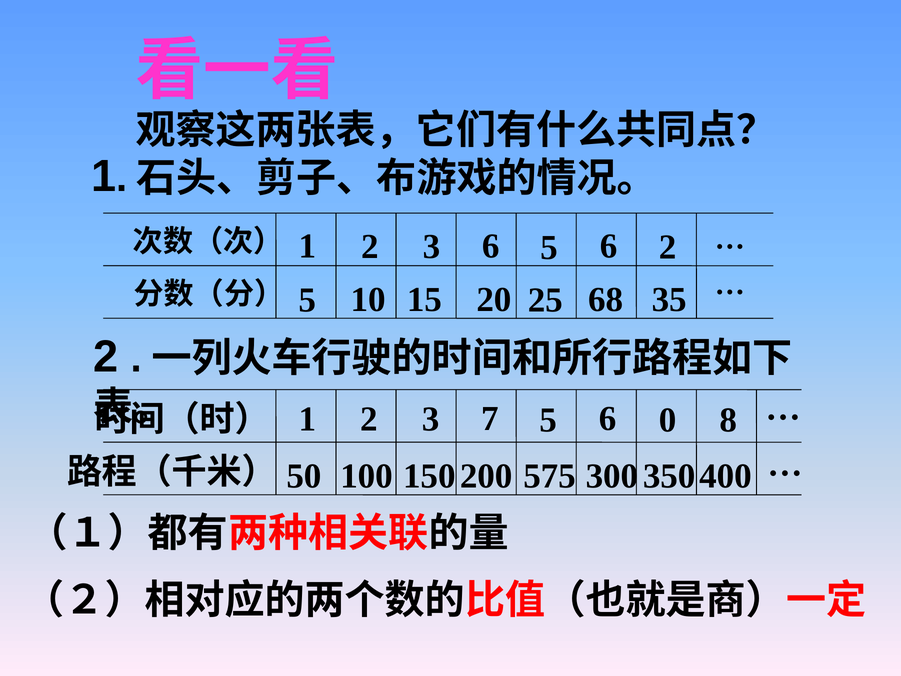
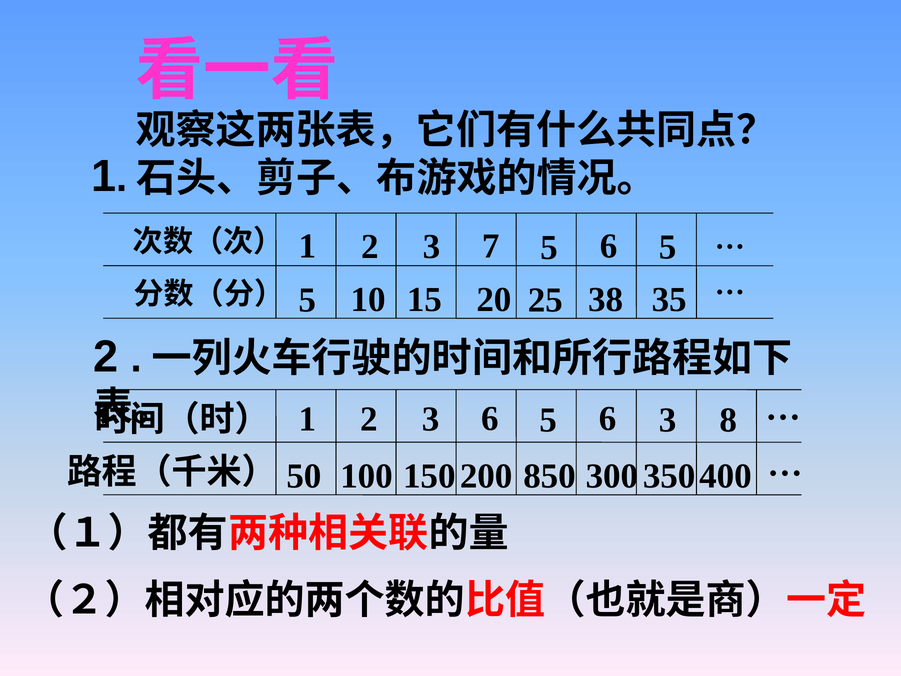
3 6: 6 -> 7
5 6 2: 2 -> 5
68: 68 -> 38
3 7: 7 -> 6
6 0: 0 -> 3
575: 575 -> 850
